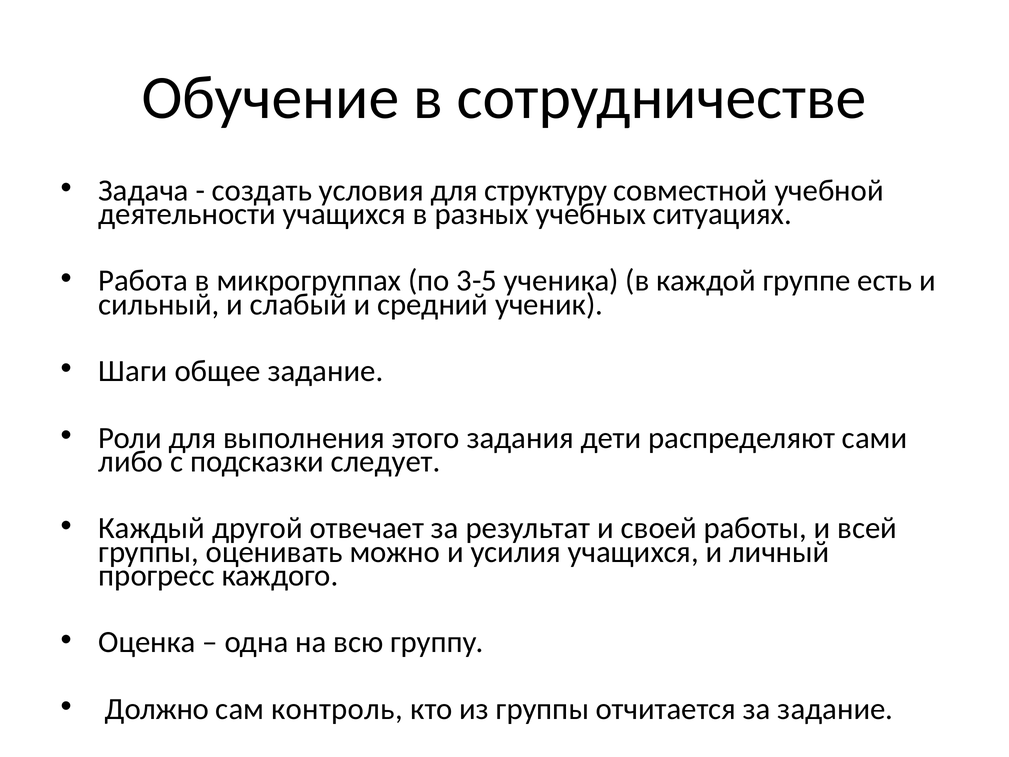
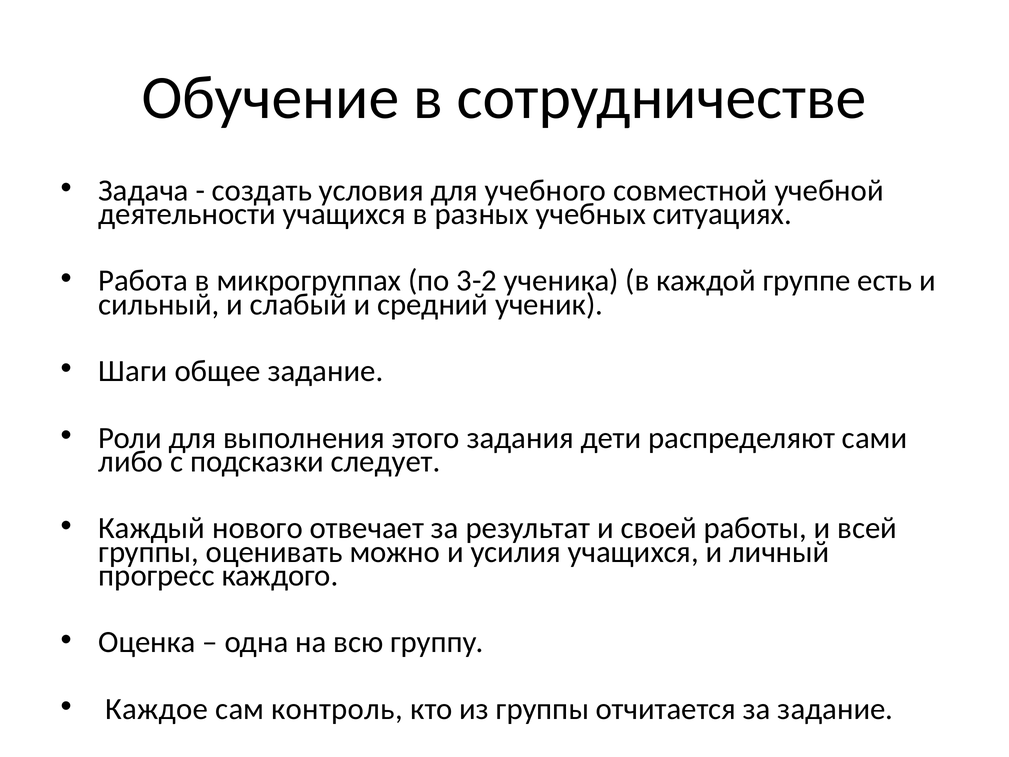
структуру: структуру -> учебного
3-5: 3-5 -> 3-2
другой: другой -> нового
Должно: Должно -> Каждое
